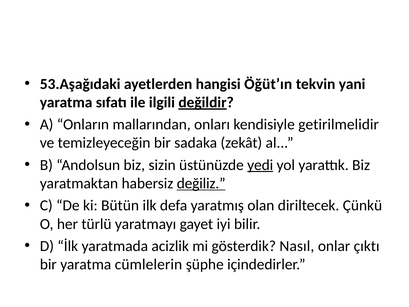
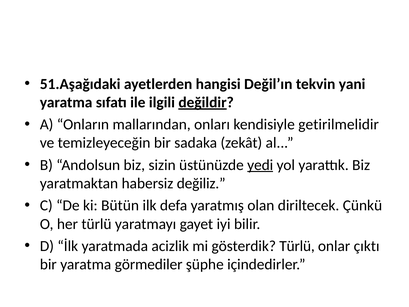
53.Aşağıdaki: 53.Aşağıdaki -> 51.Aşağıdaki
Öğüt’ın: Öğüt’ın -> Değil’ın
değiliz underline: present -> none
gösterdik Nasıl: Nasıl -> Türlü
cümlelerin: cümlelerin -> görmediler
